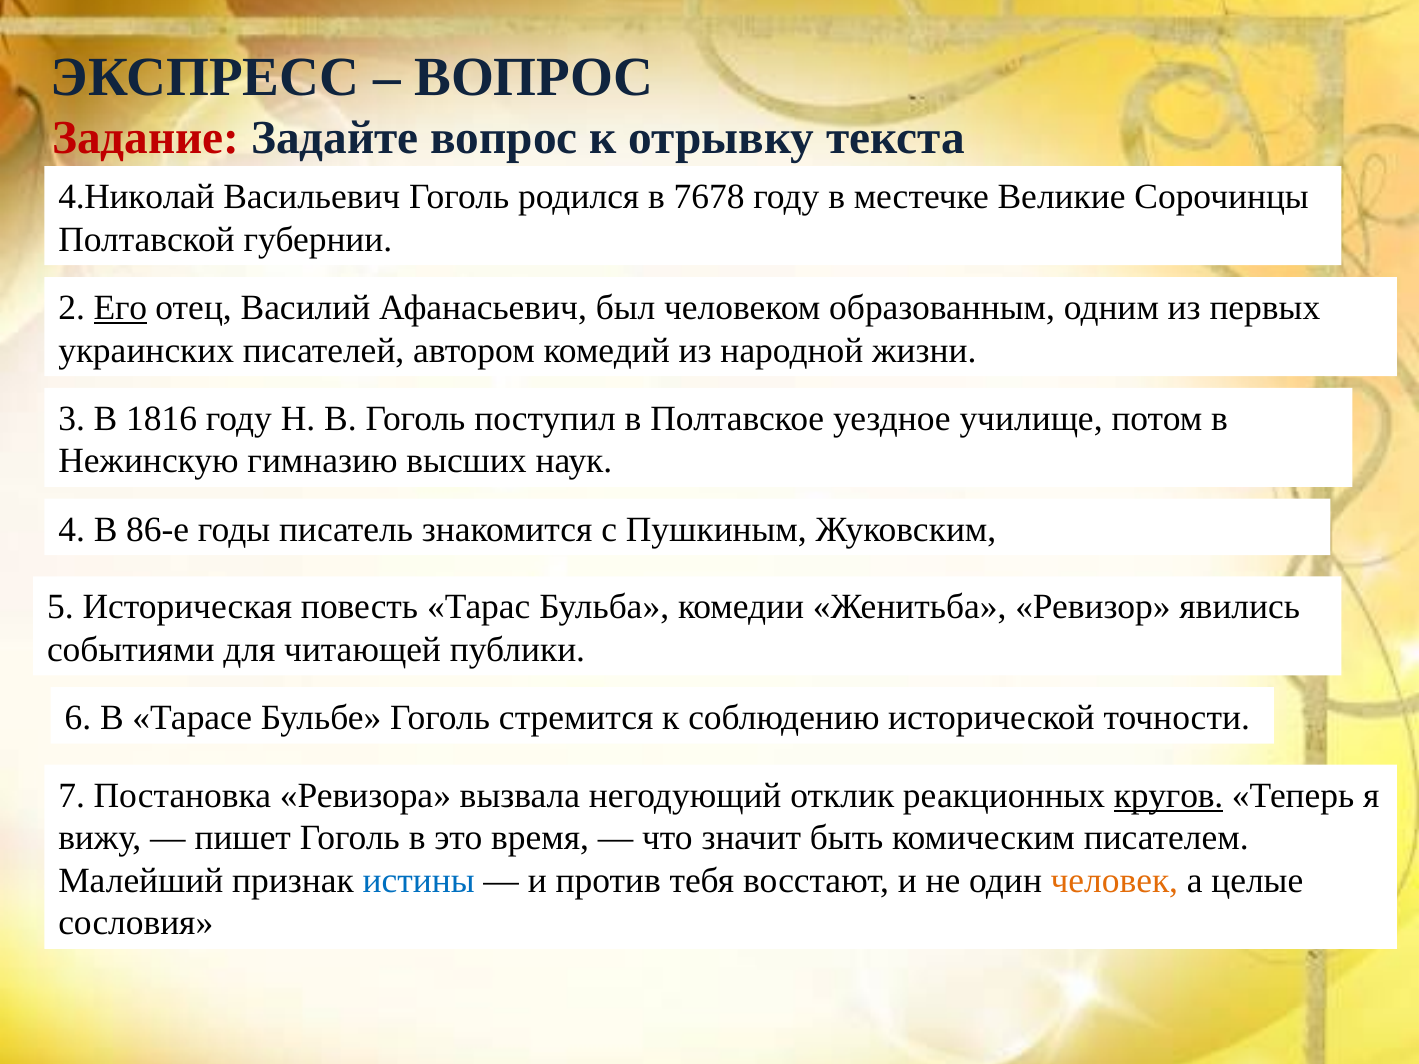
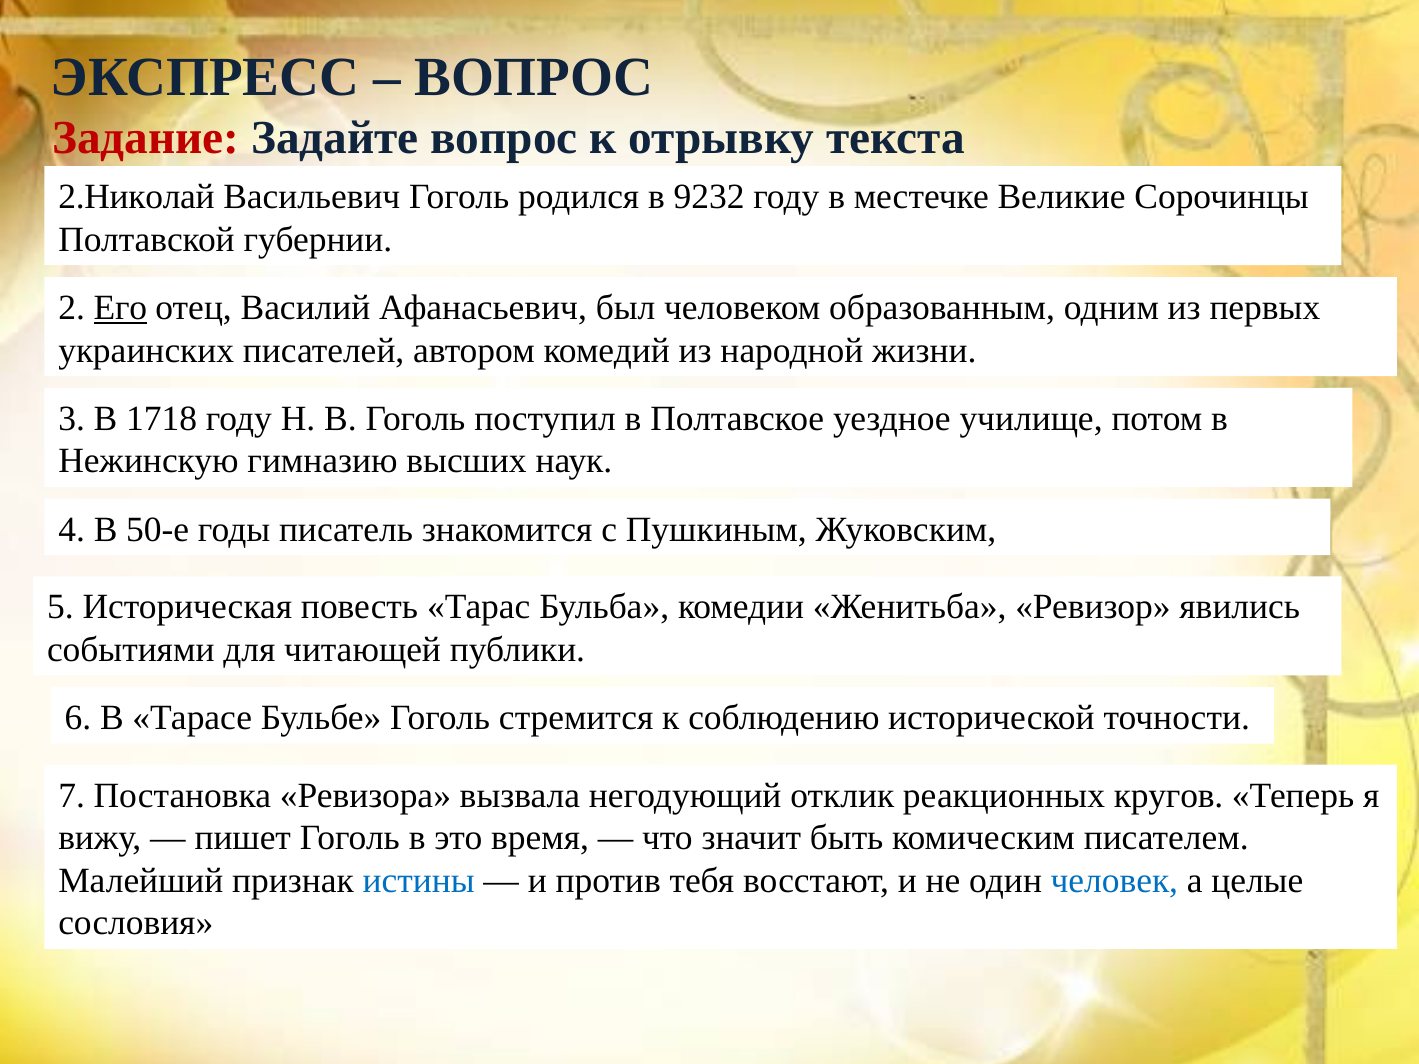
4.Николай: 4.Николай -> 2.Николай
7678: 7678 -> 9232
1816: 1816 -> 1718
86-е: 86-е -> 50-е
кругов underline: present -> none
человек colour: orange -> blue
